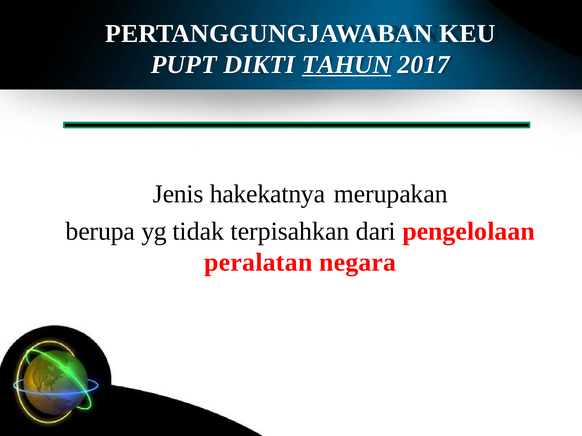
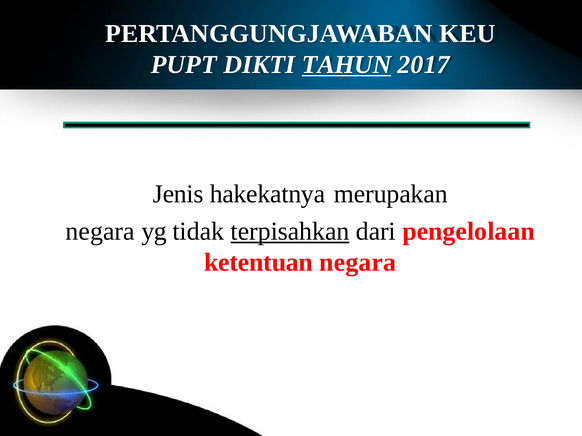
berupa at (100, 232): berupa -> negara
terpisahkan underline: none -> present
peralatan: peralatan -> ketentuan
